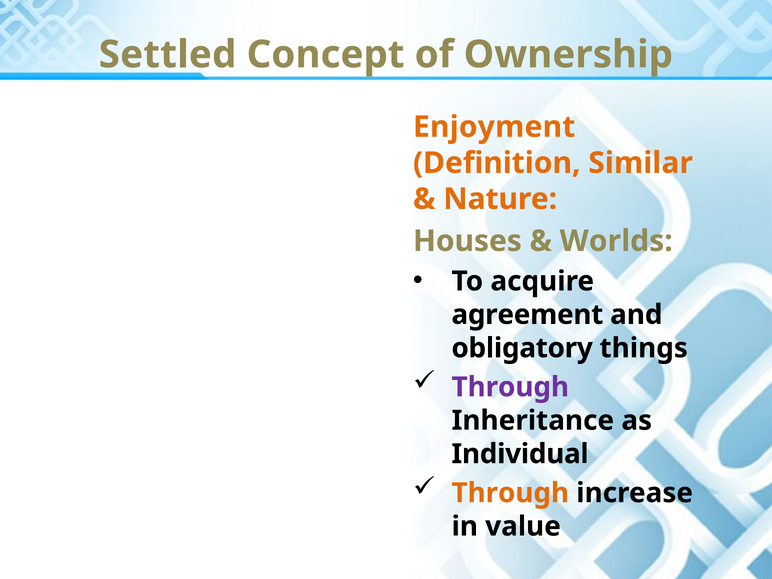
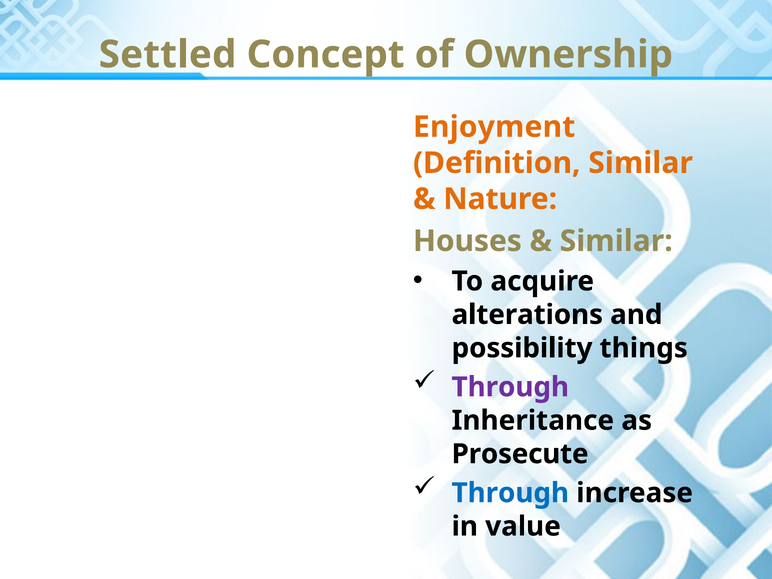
Worlds at (616, 241): Worlds -> Similar
agreement: agreement -> alterations
obligatory: obligatory -> possibility
Individual: Individual -> Prosecute
Through at (510, 493) colour: orange -> blue
